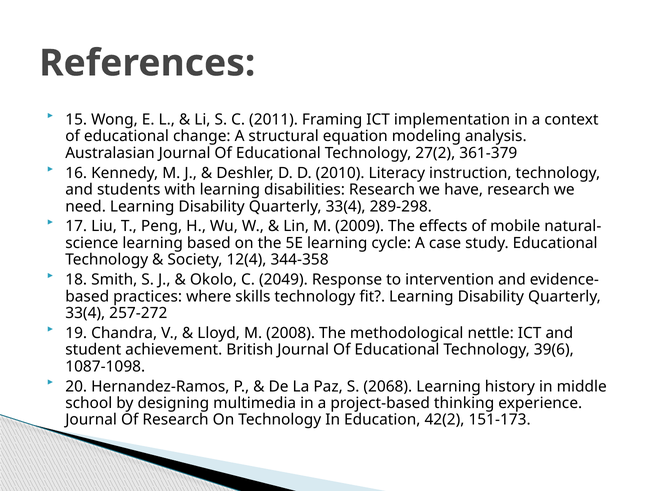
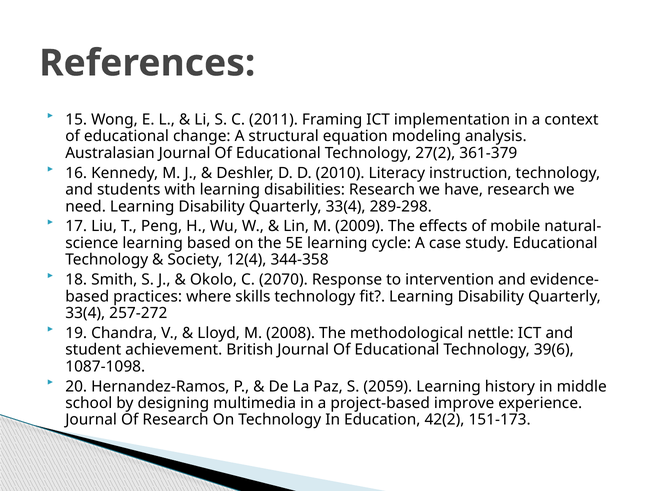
2049: 2049 -> 2070
2068: 2068 -> 2059
thinking: thinking -> improve
